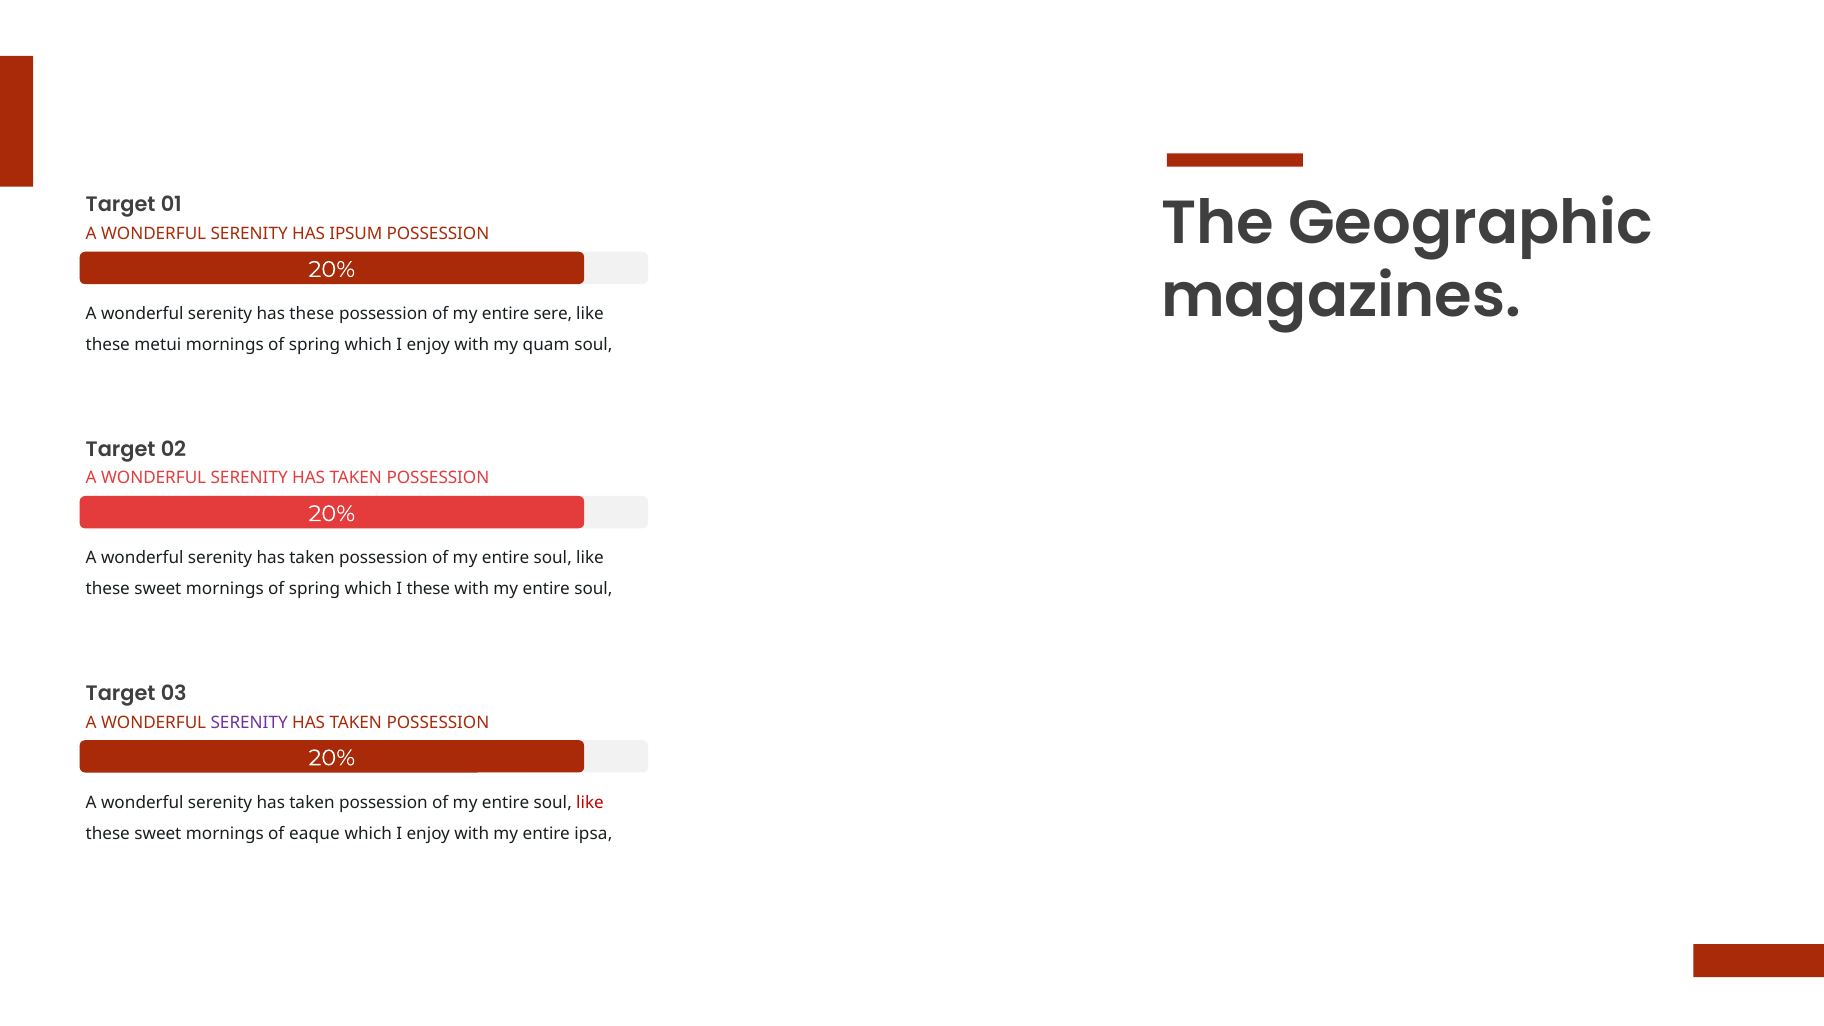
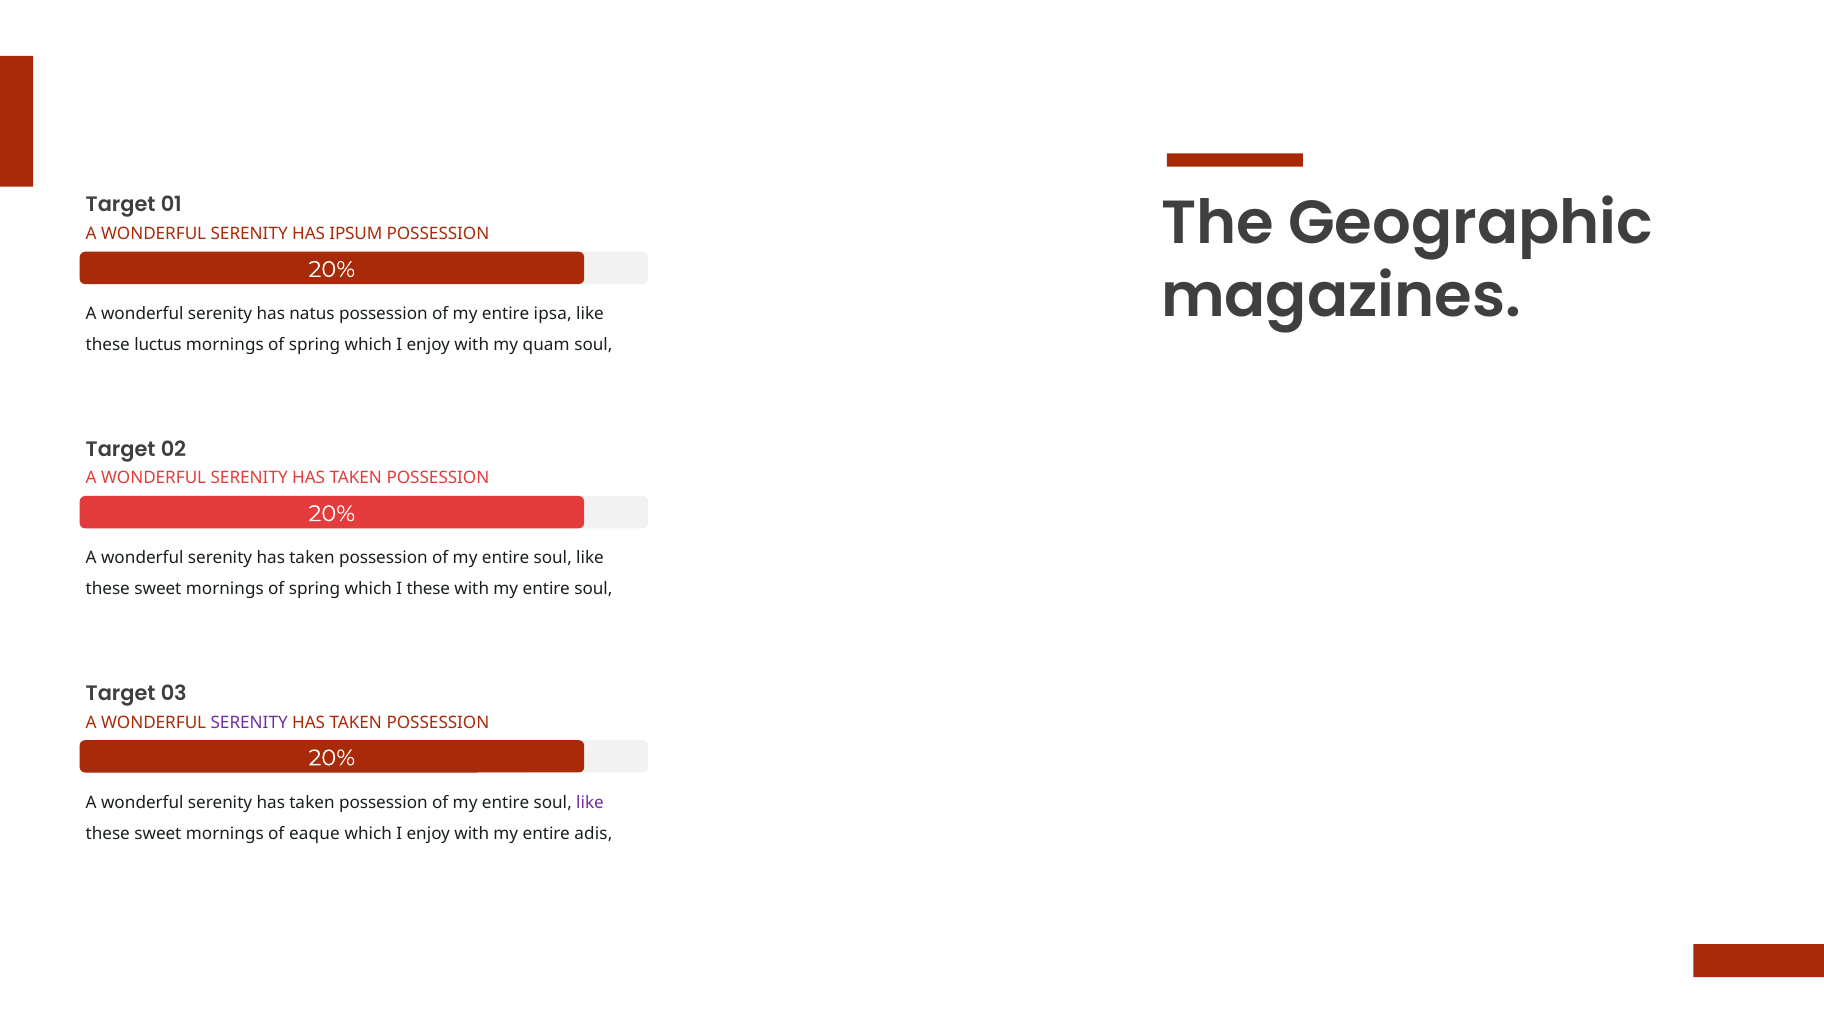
has these: these -> natus
sere: sere -> ipsa
metui: metui -> luctus
like at (590, 802) colour: red -> purple
ipsa: ipsa -> adis
